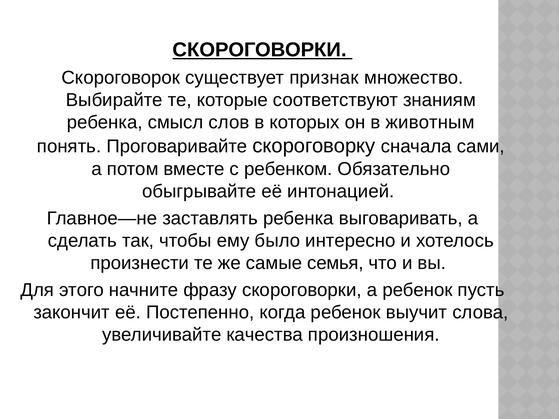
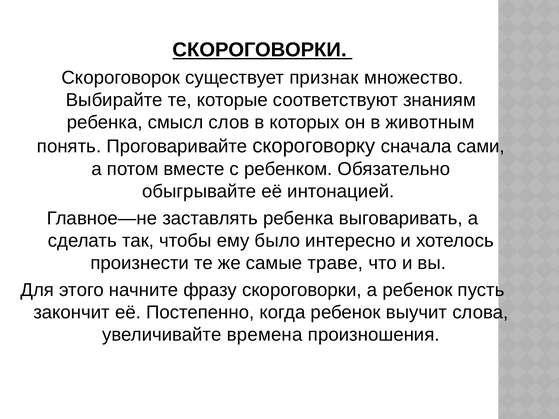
семья: семья -> траве
качества: качества -> времена
